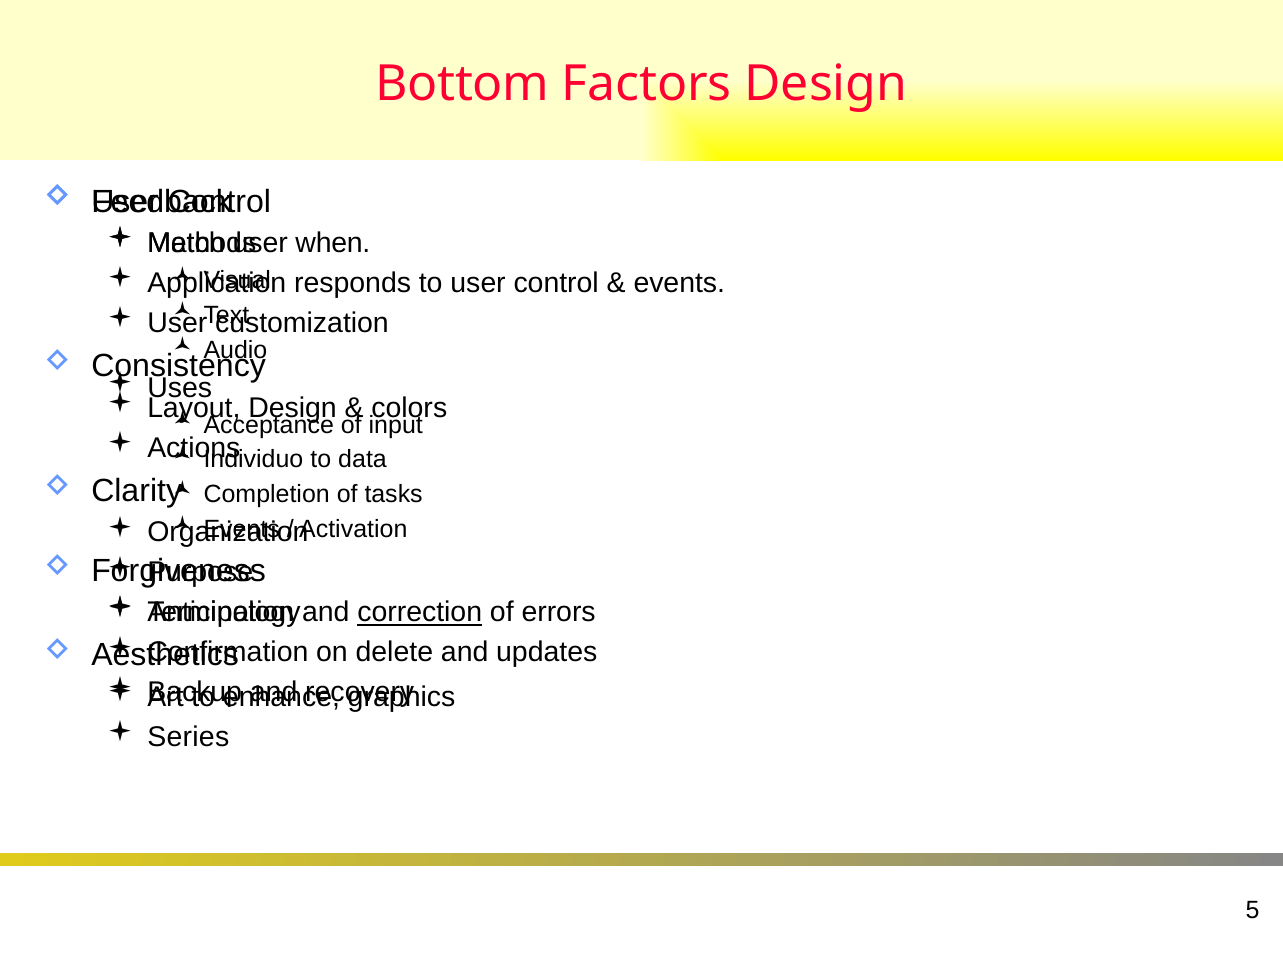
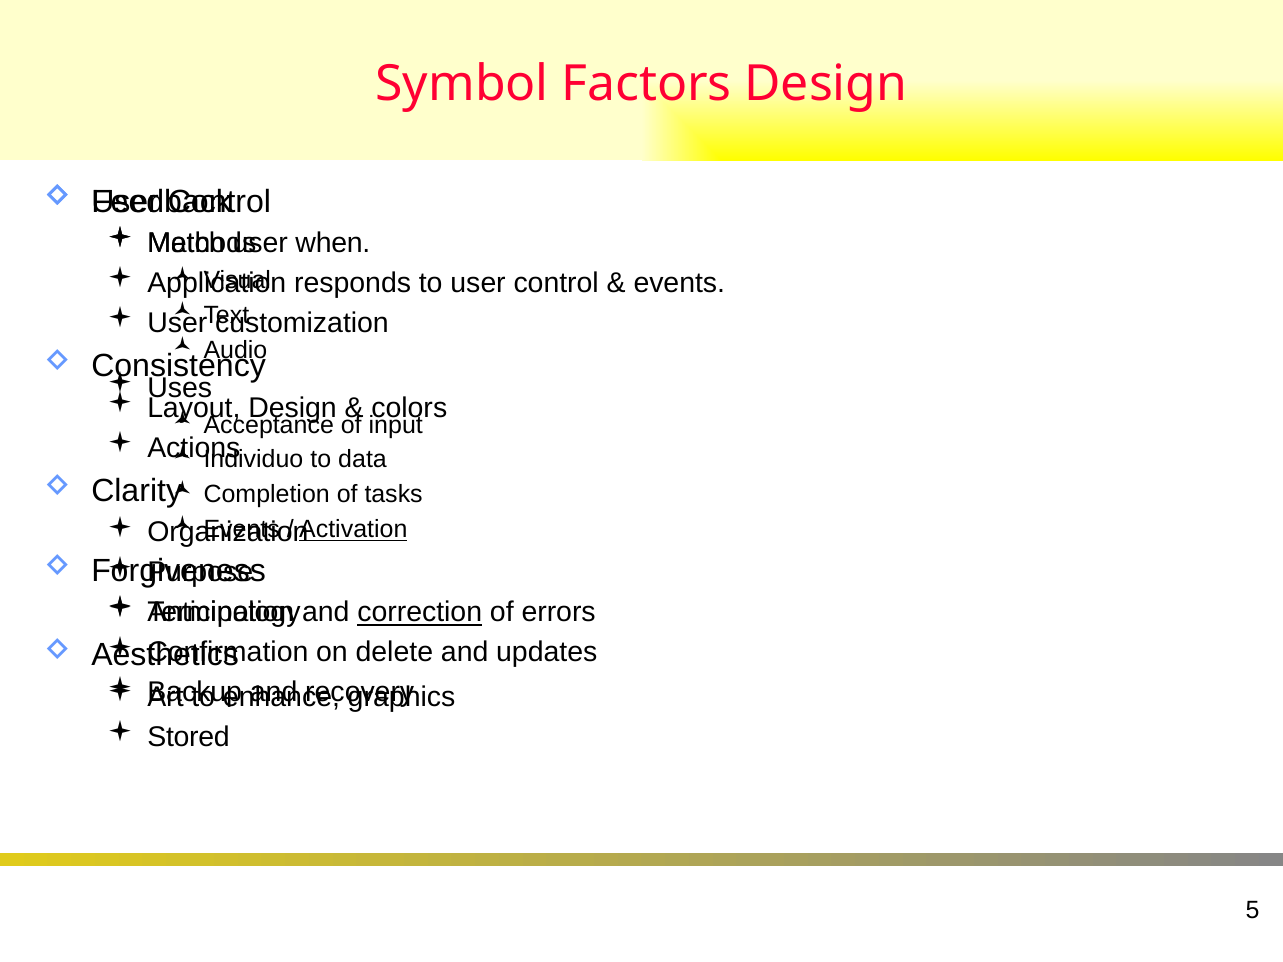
Bottom: Bottom -> Symbol
Activation underline: none -> present
Series: Series -> Stored
